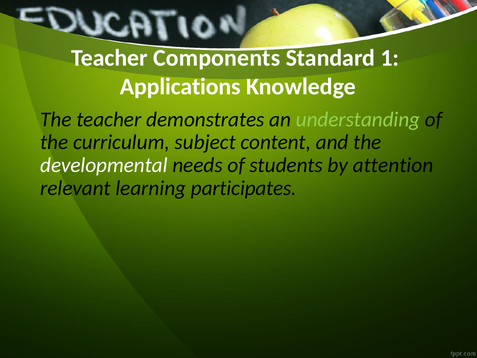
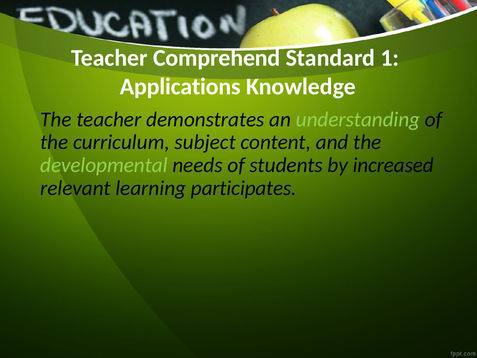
Components: Components -> Comprehend
developmental colour: white -> light green
attention: attention -> increased
